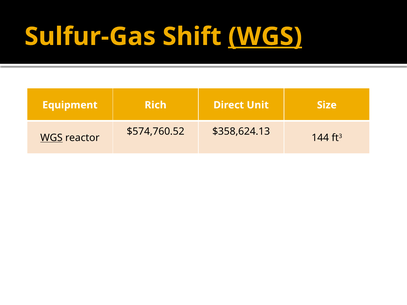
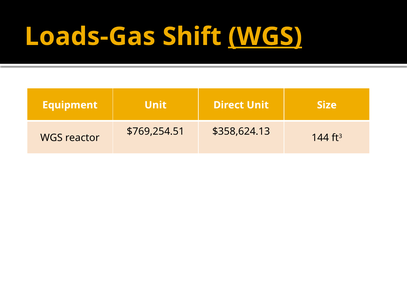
Sulfur-Gas: Sulfur-Gas -> Loads-Gas
Equipment Rich: Rich -> Unit
$574,760.52: $574,760.52 -> $769,254.51
WGS at (51, 138) underline: present -> none
